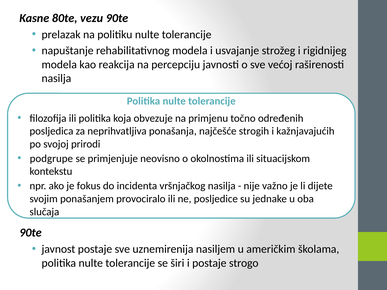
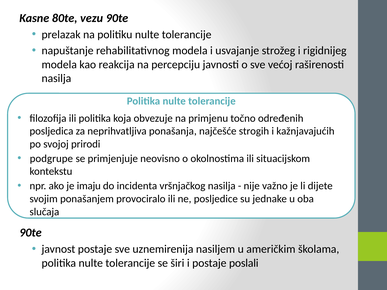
fokus: fokus -> imaju
strogo: strogo -> poslali
